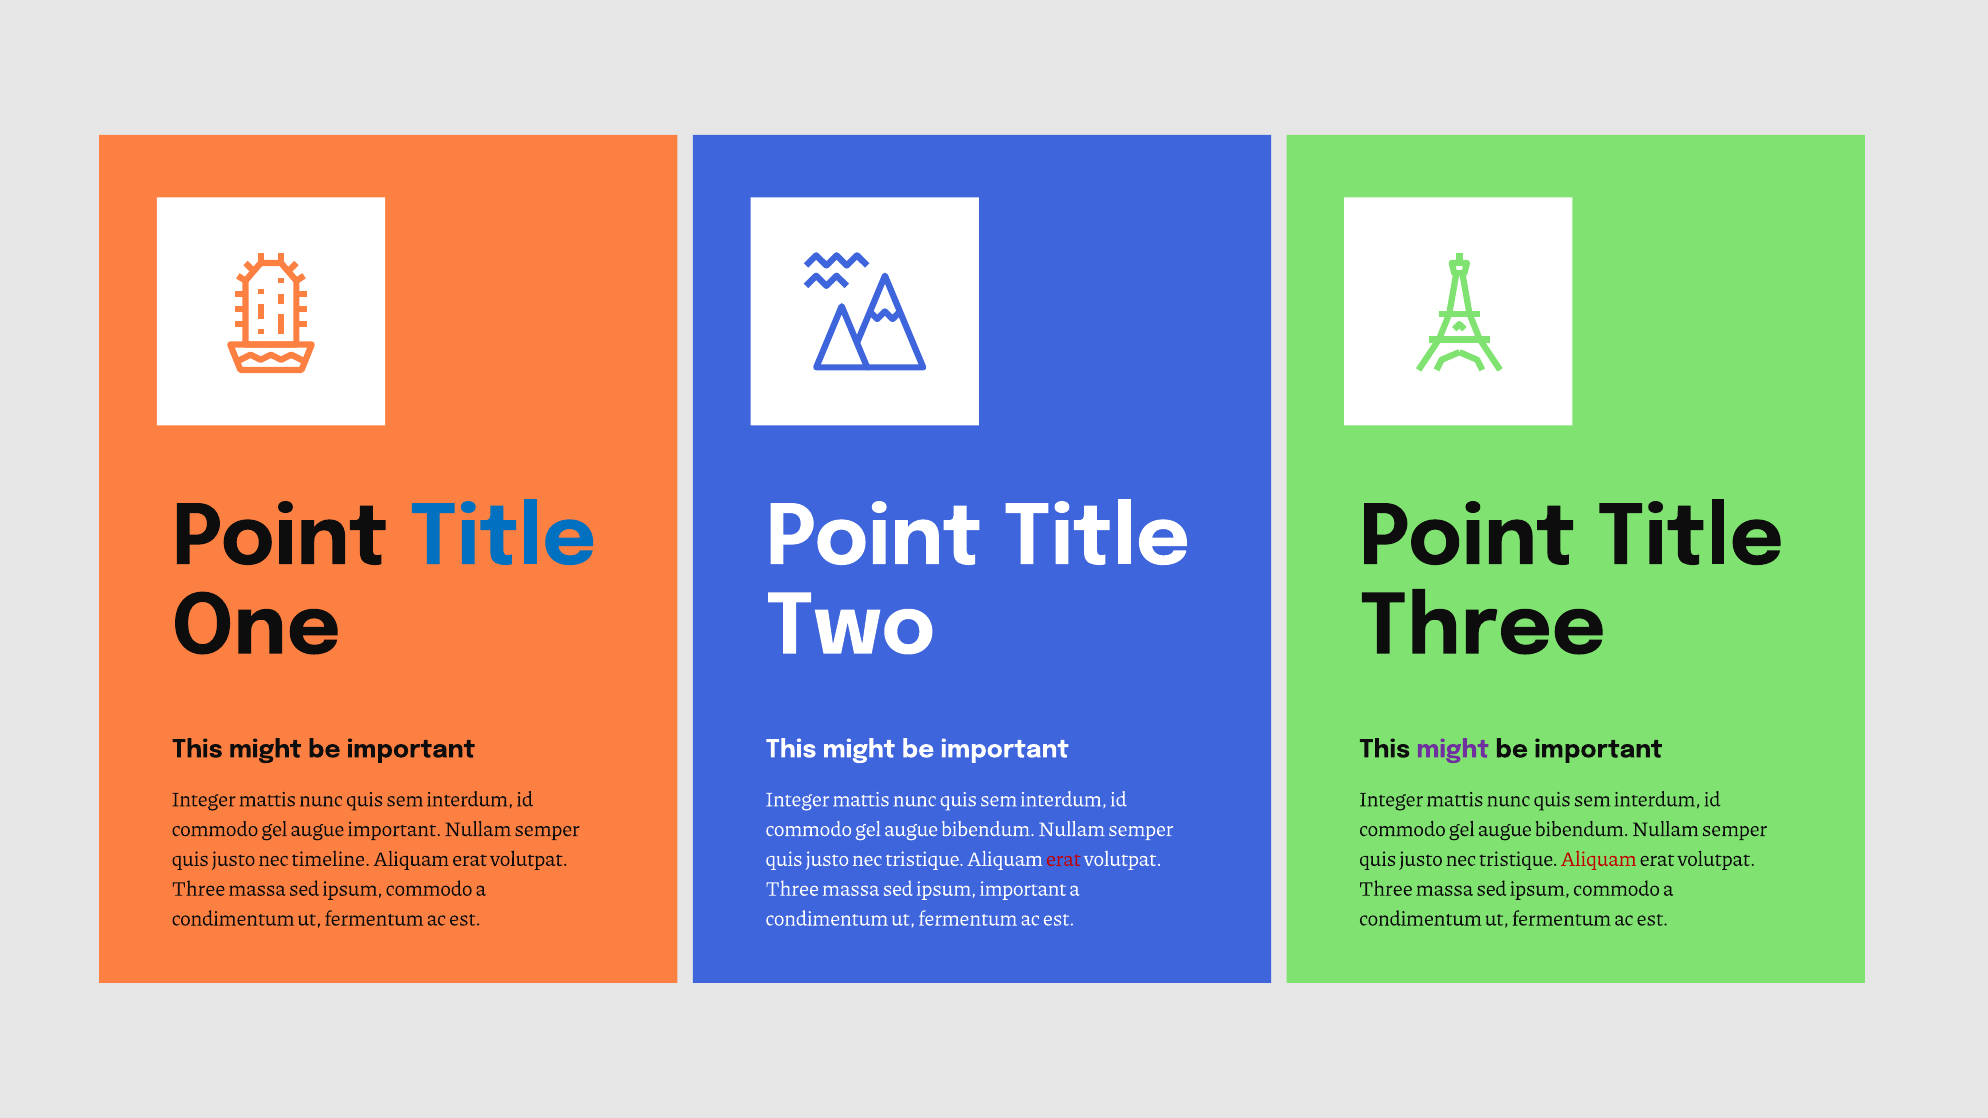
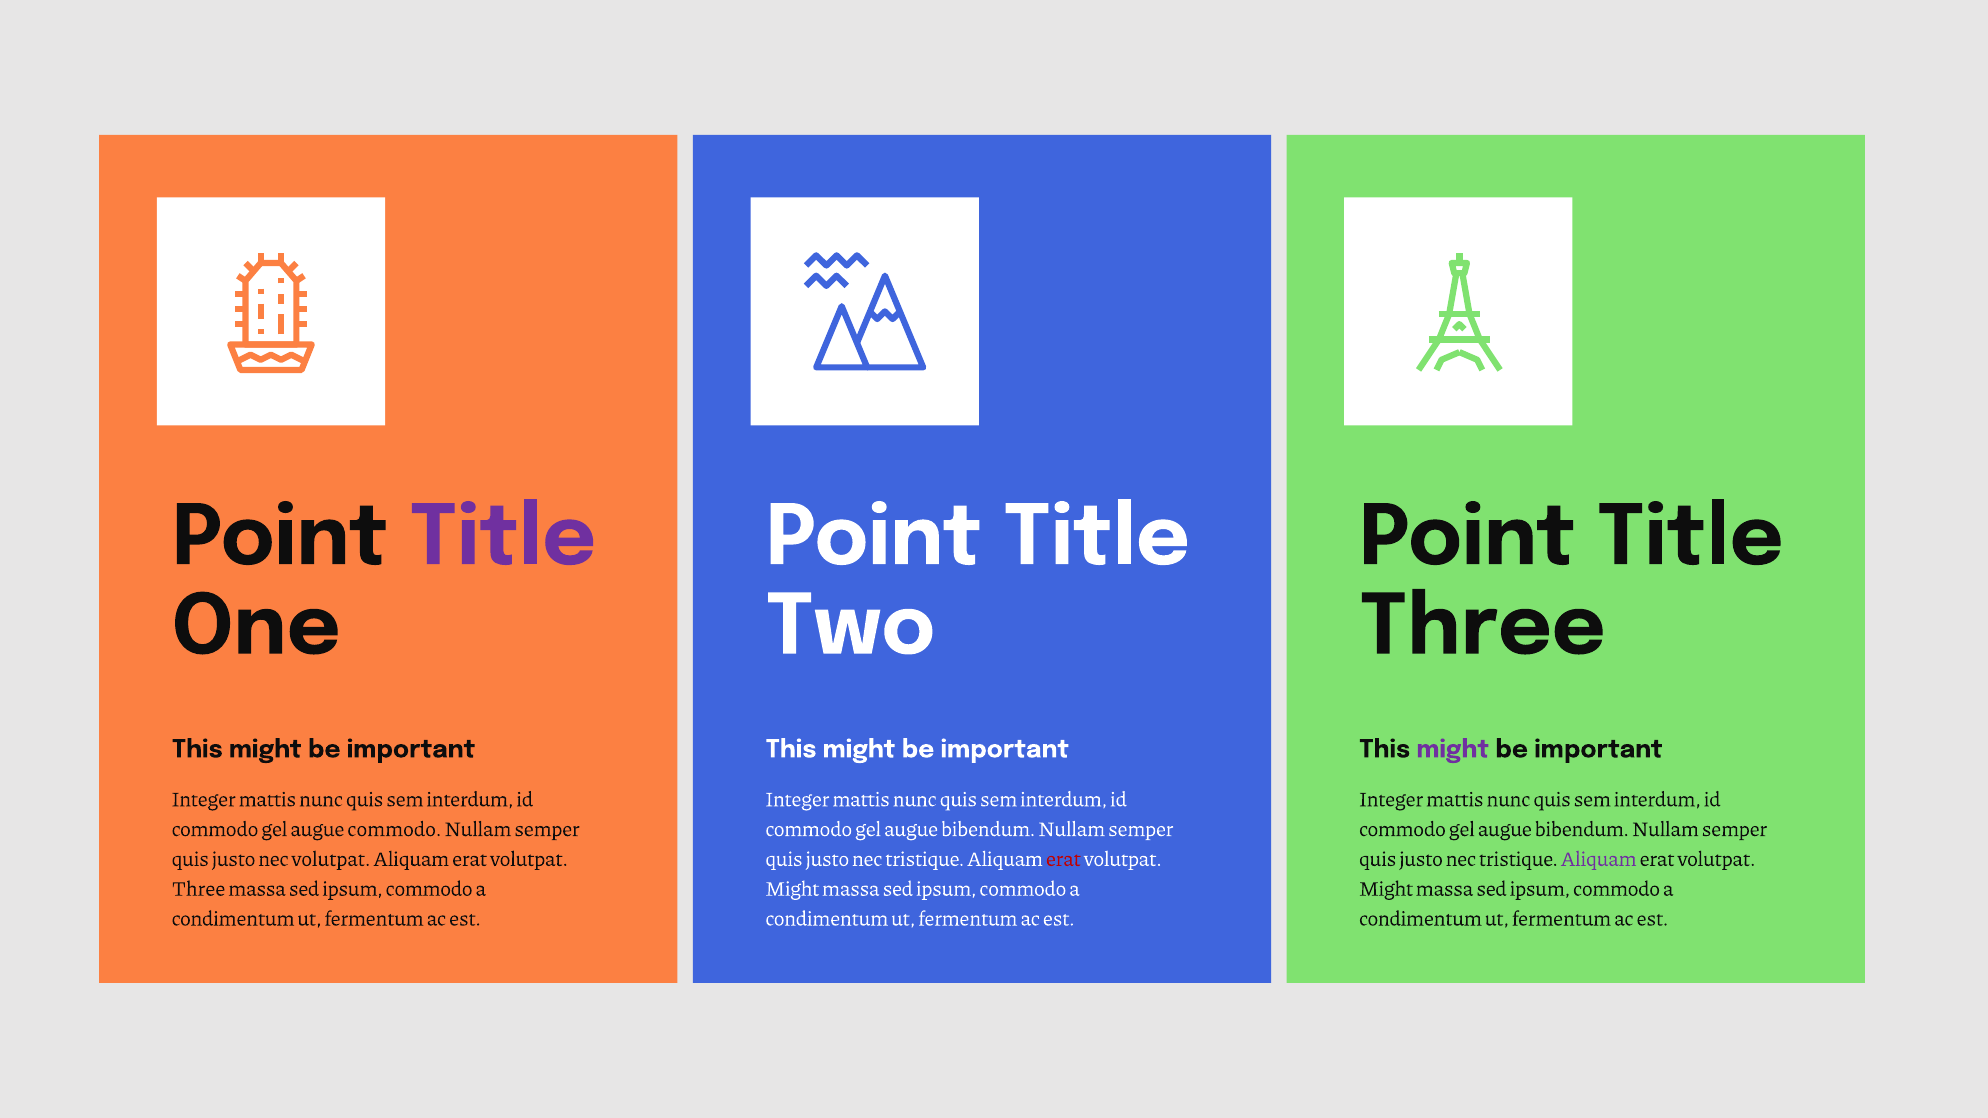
Title at (503, 537) colour: blue -> purple
augue important: important -> commodo
nec timeline: timeline -> volutpat
Aliquam at (1599, 859) colour: red -> purple
Three at (792, 889): Three -> Might
important at (1023, 889): important -> commodo
Three at (1386, 889): Three -> Might
